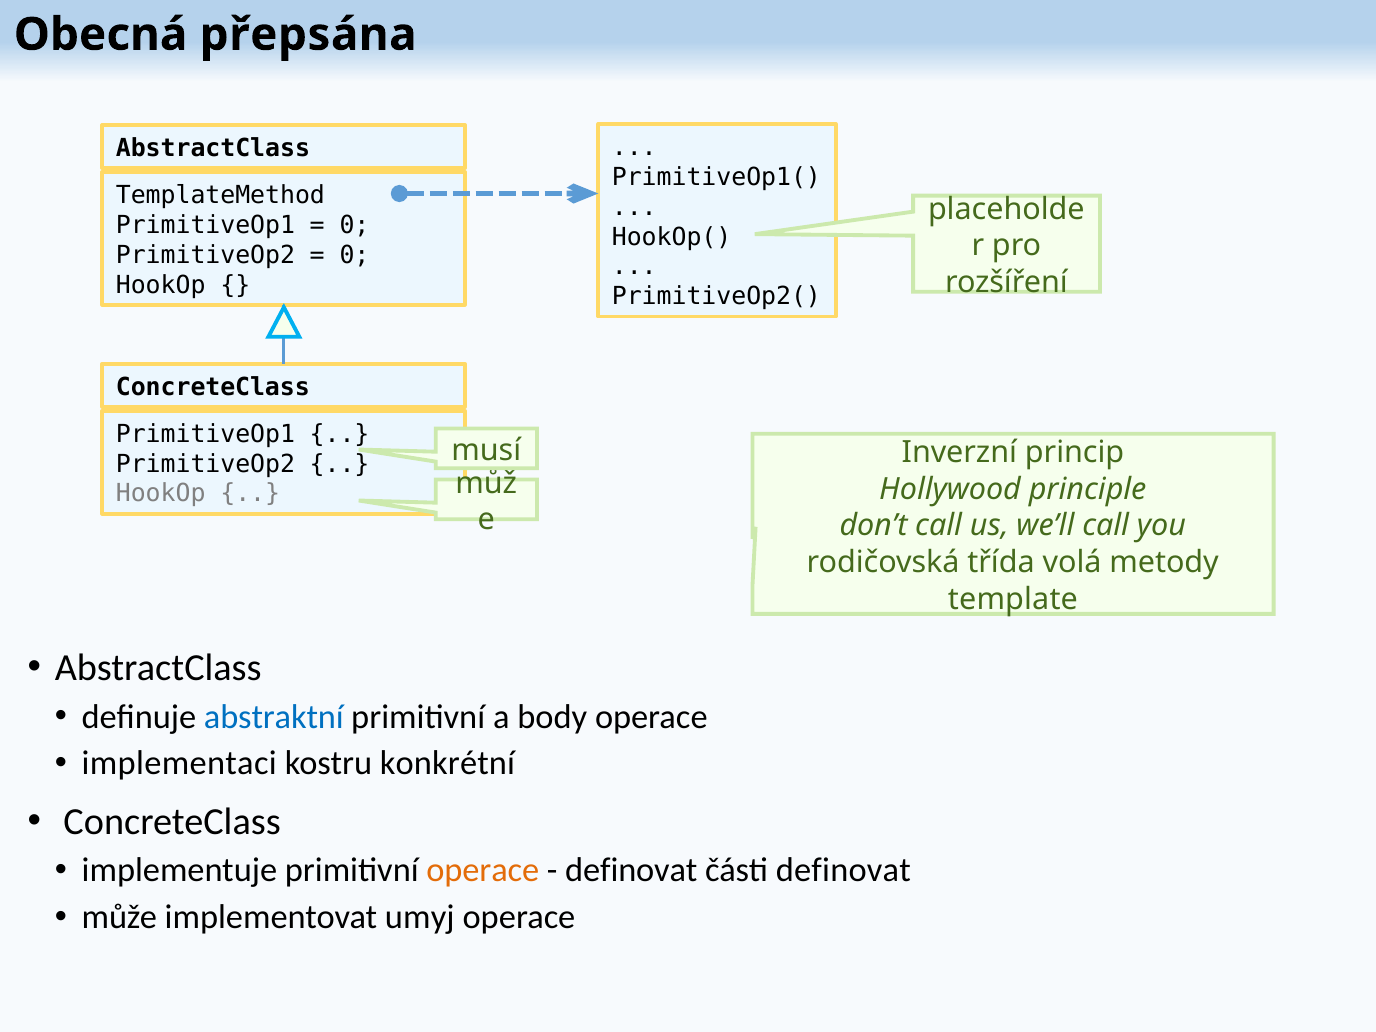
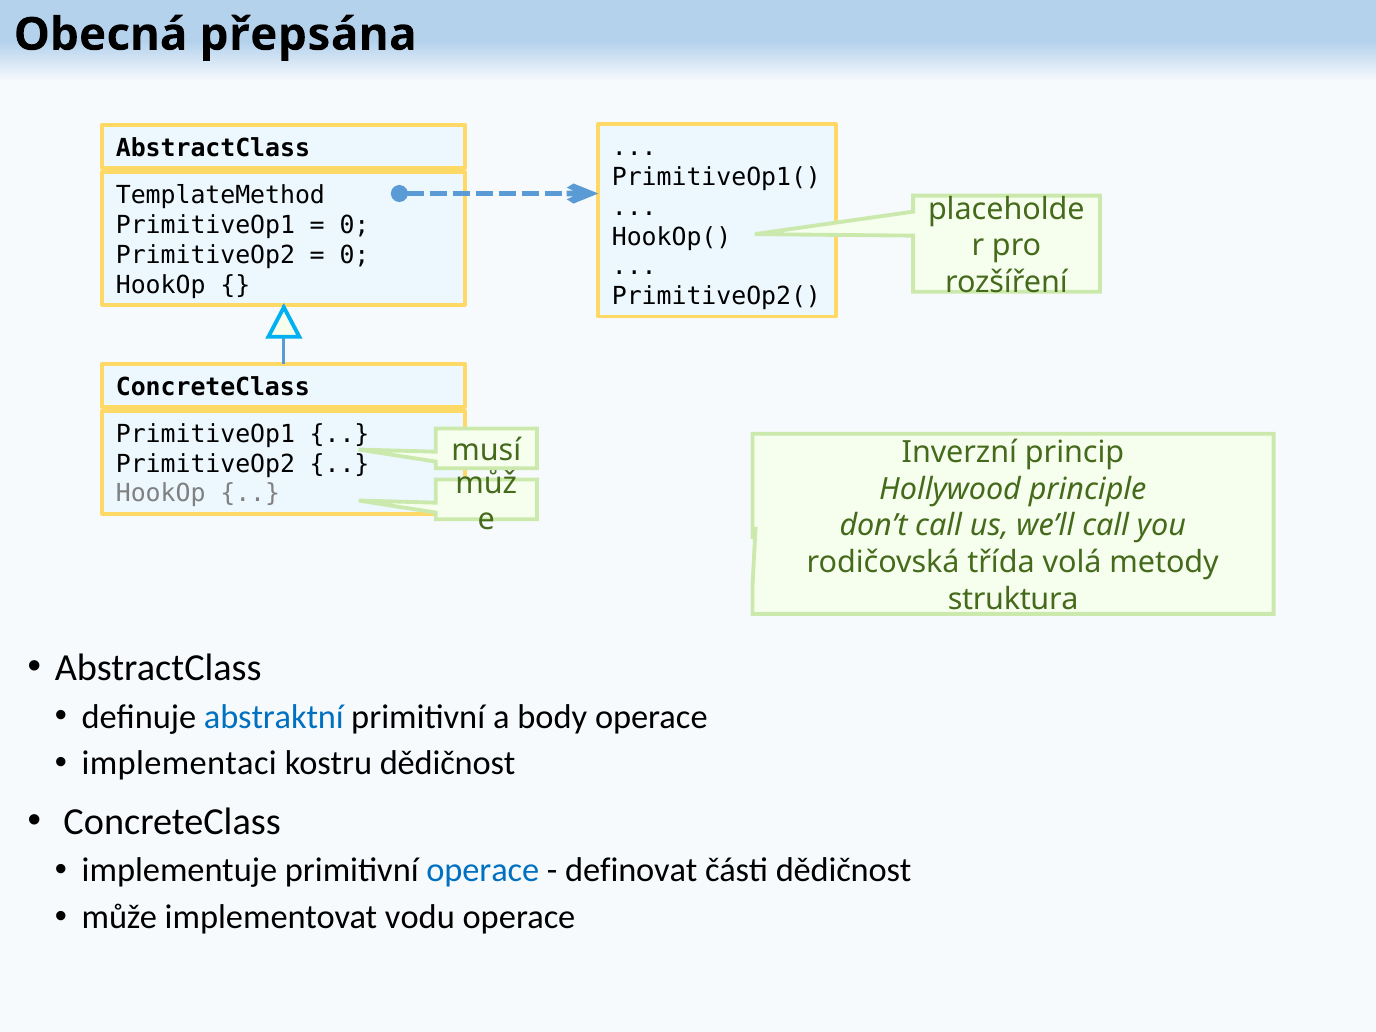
template: template -> struktura
kostru konkrétní: konkrétní -> dědičnost
operace at (483, 870) colour: orange -> blue
části definovat: definovat -> dědičnost
umyj: umyj -> vodu
